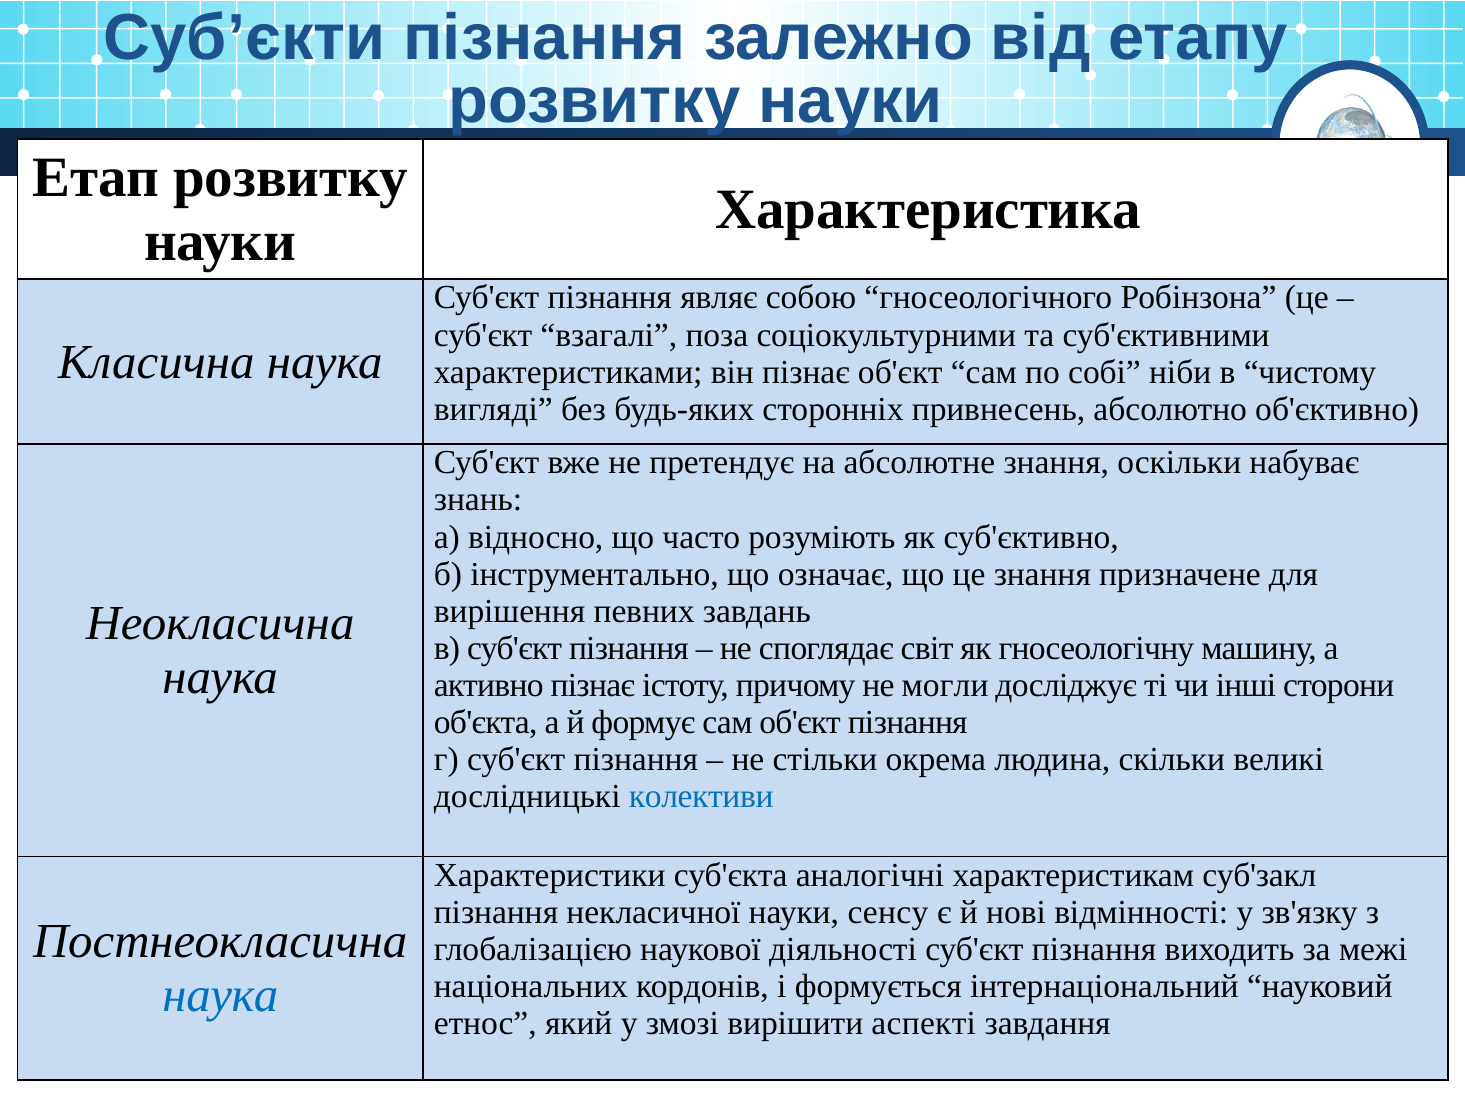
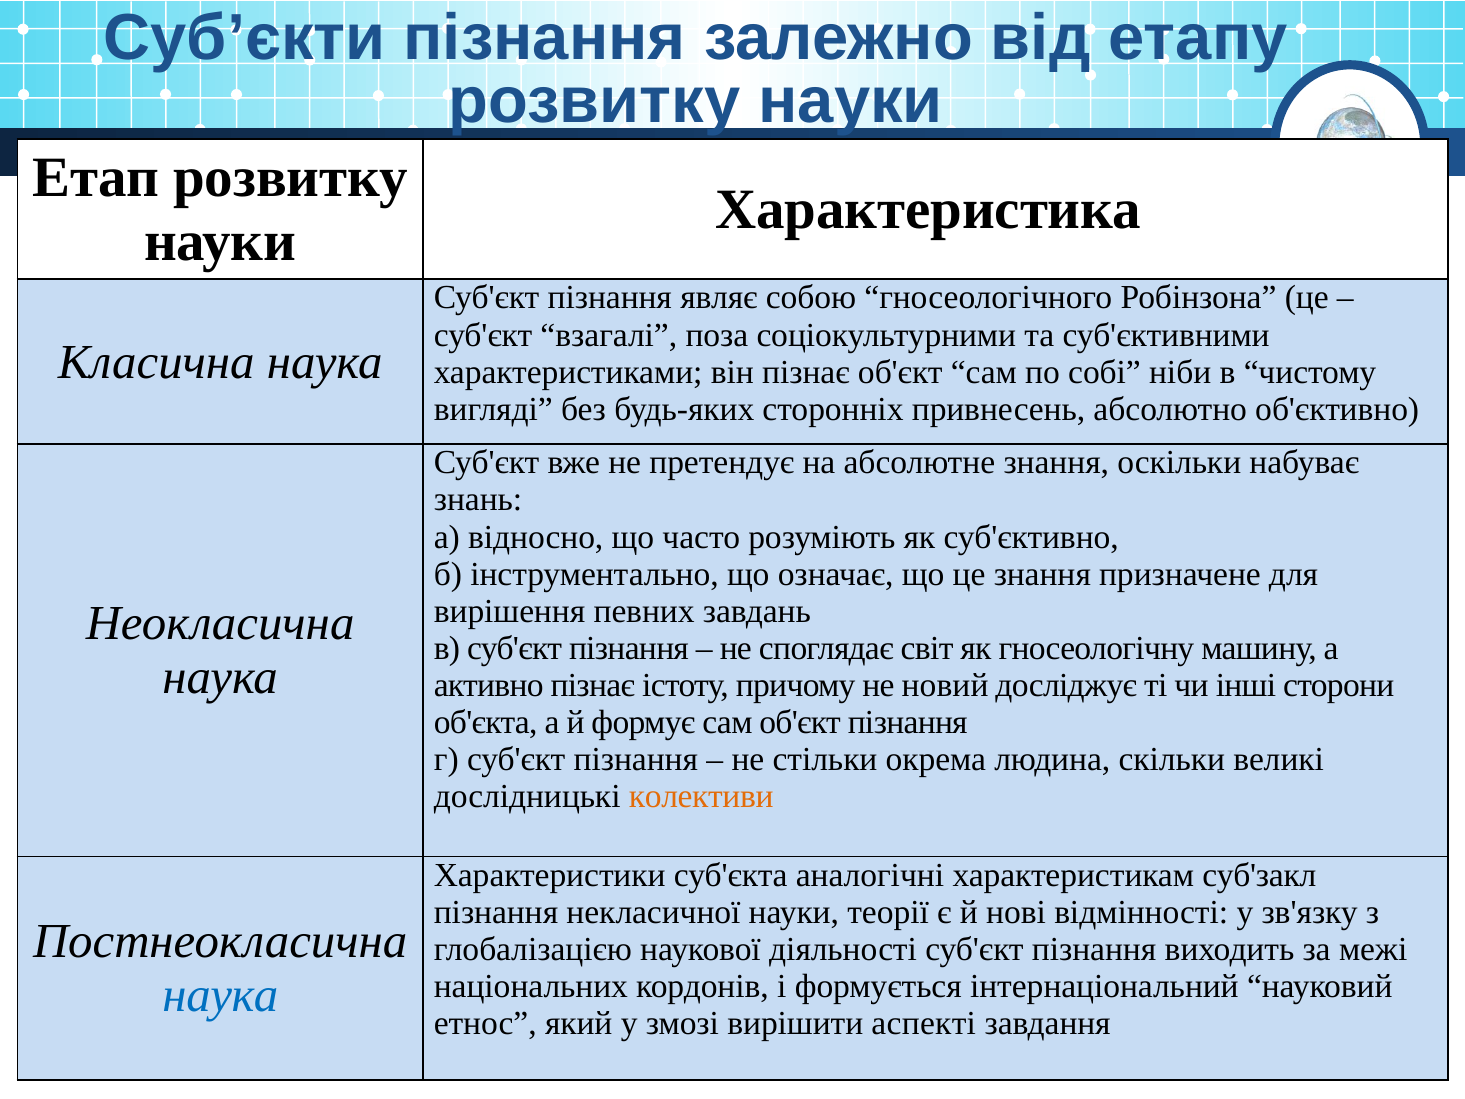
могли: могли -> новий
колективи colour: blue -> orange
сенсу: сенсу -> теорії
